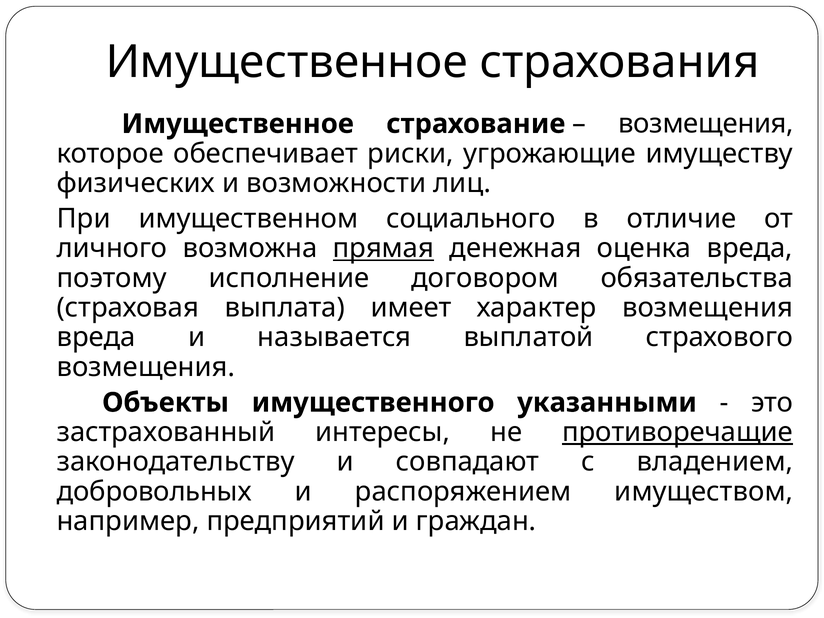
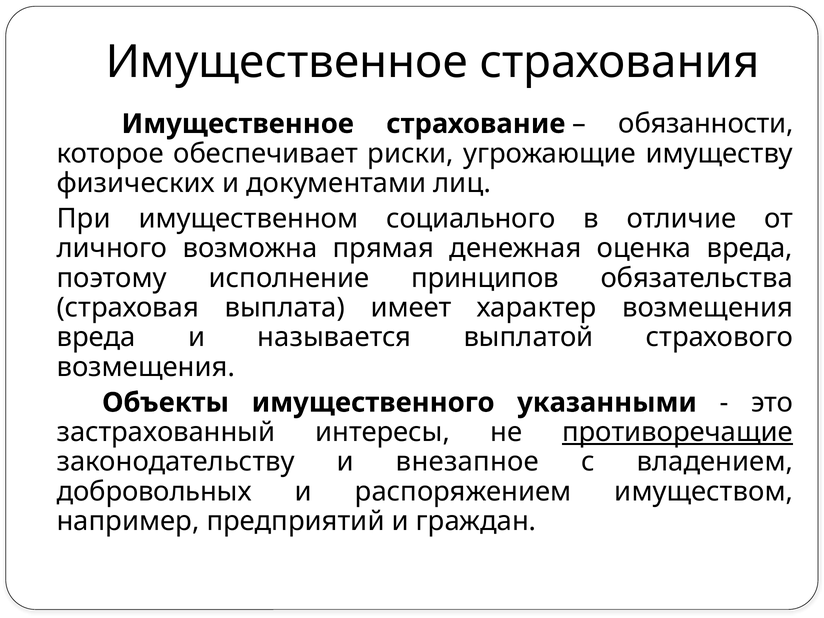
возмещения at (706, 124): возмещения -> обязанности
возможности: возможности -> документами
прямая underline: present -> none
договором: договором -> принципов
совпадают: совпадают -> внезапное
